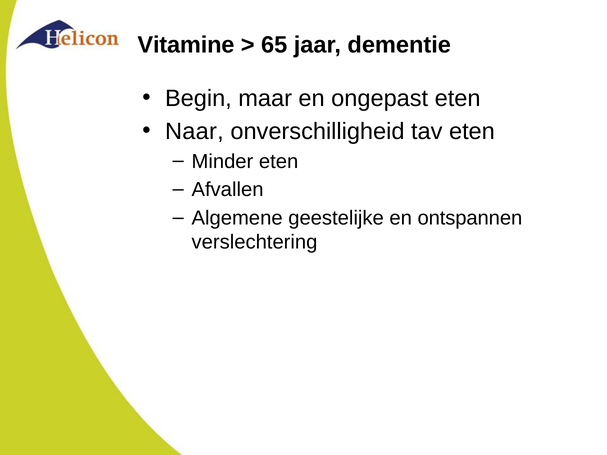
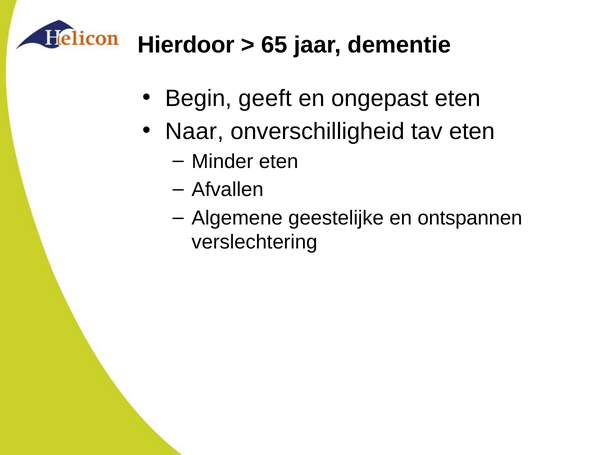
Vitamine: Vitamine -> Hierdoor
maar: maar -> geeft
